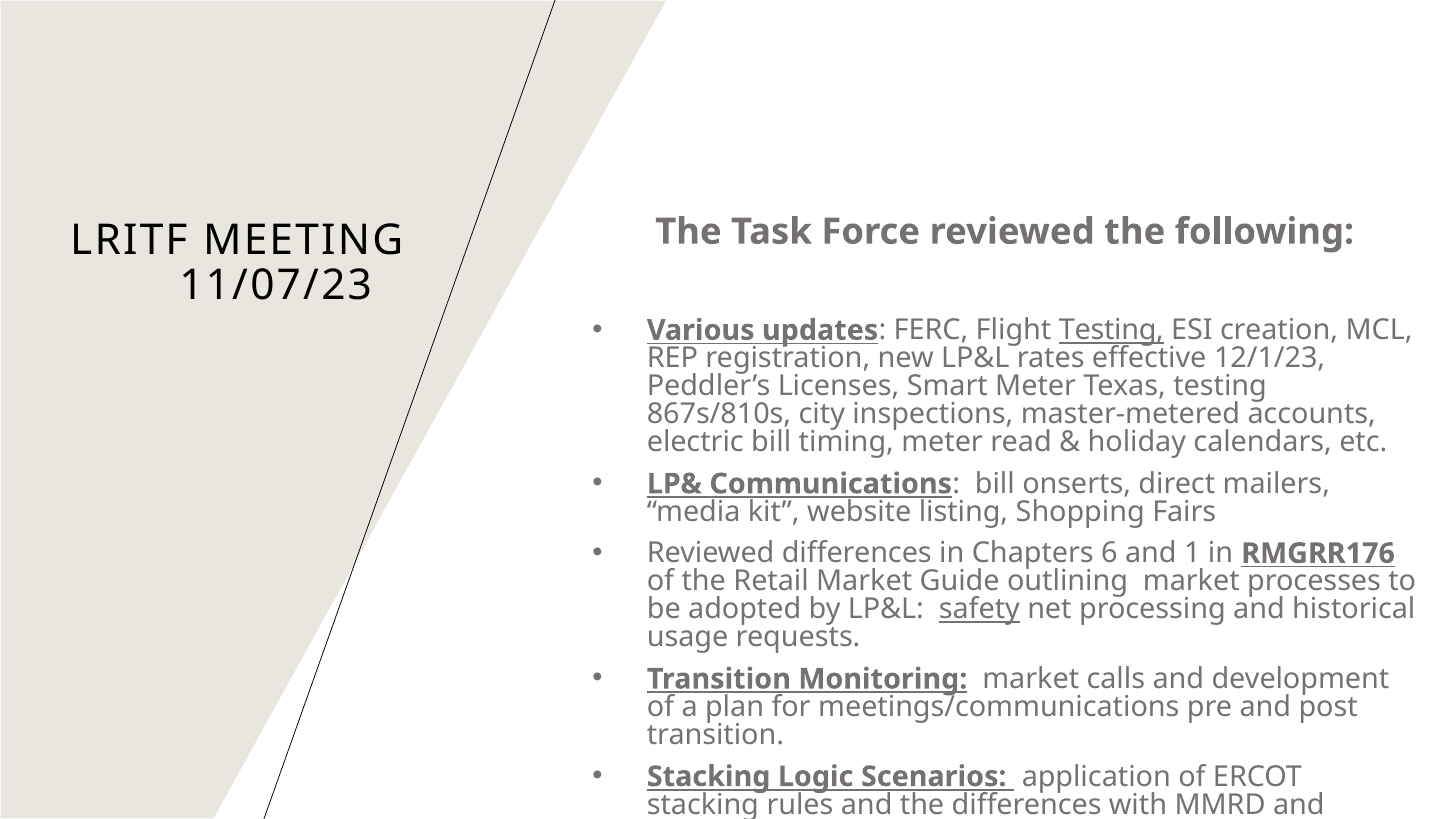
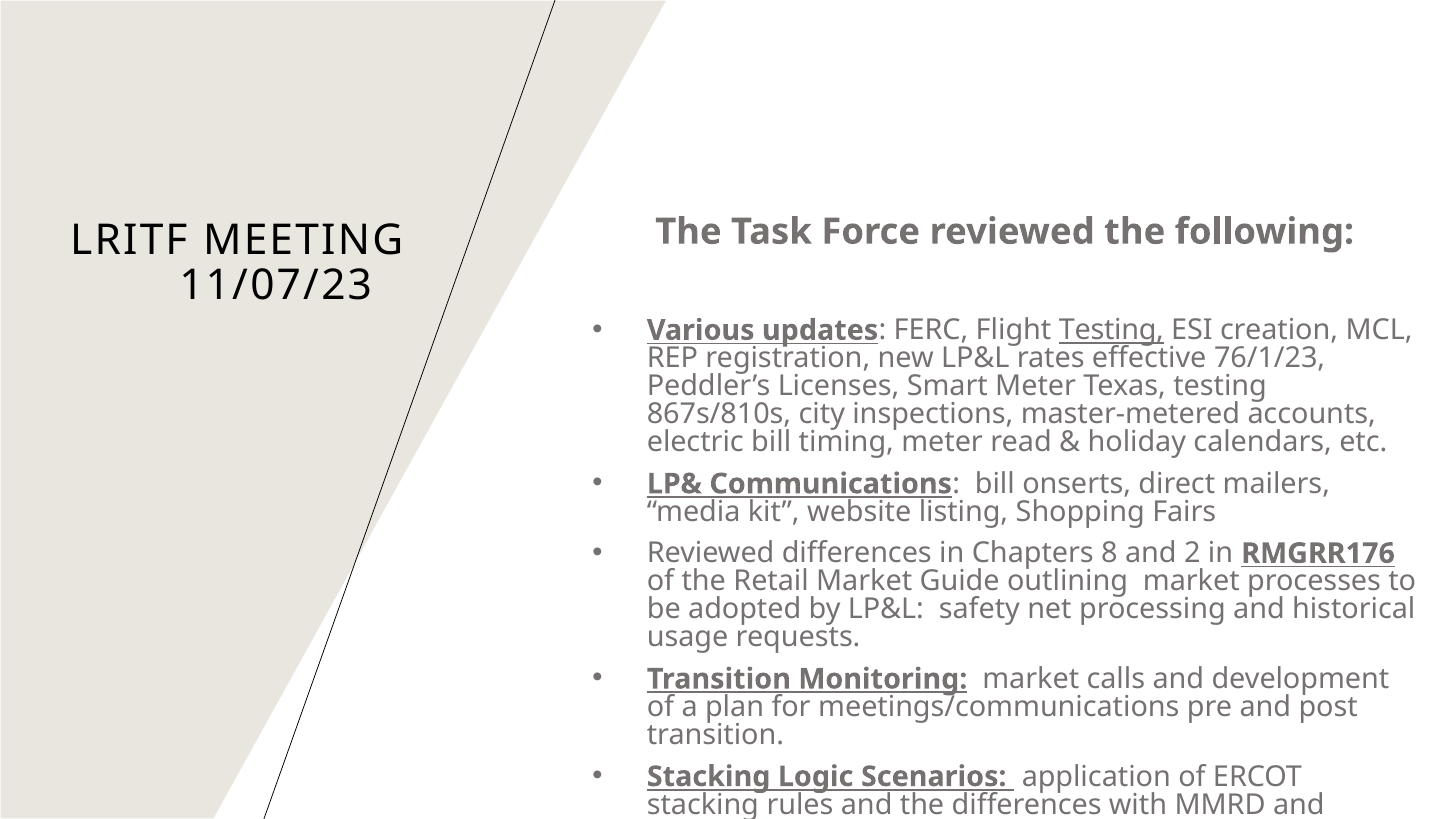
12/1/23: 12/1/23 -> 76/1/23
6: 6 -> 8
and 1: 1 -> 2
safety underline: present -> none
